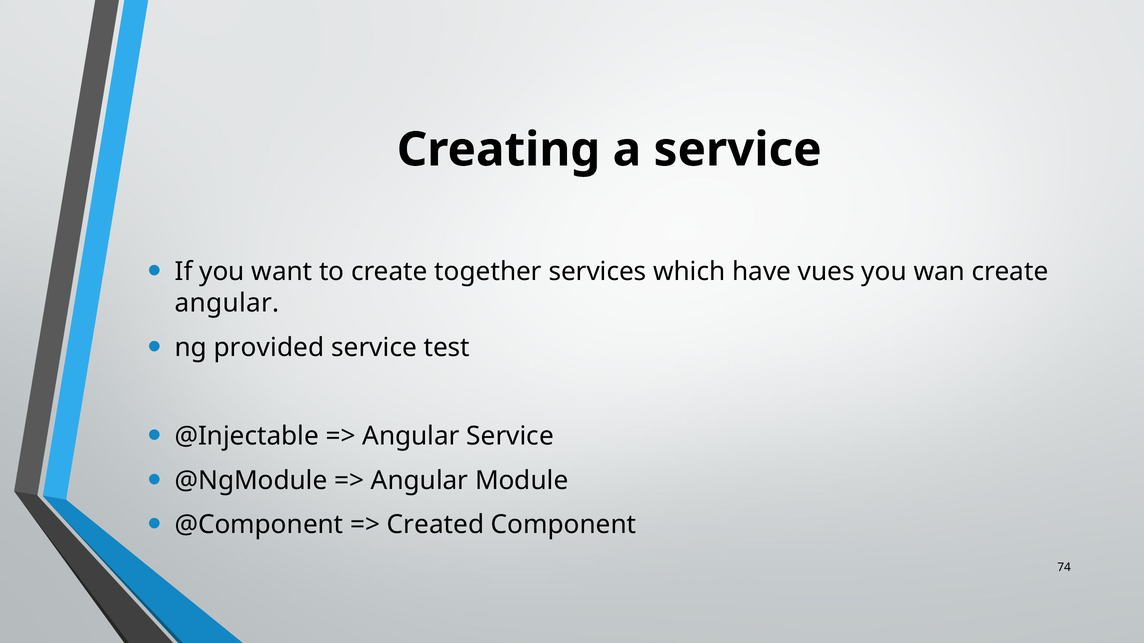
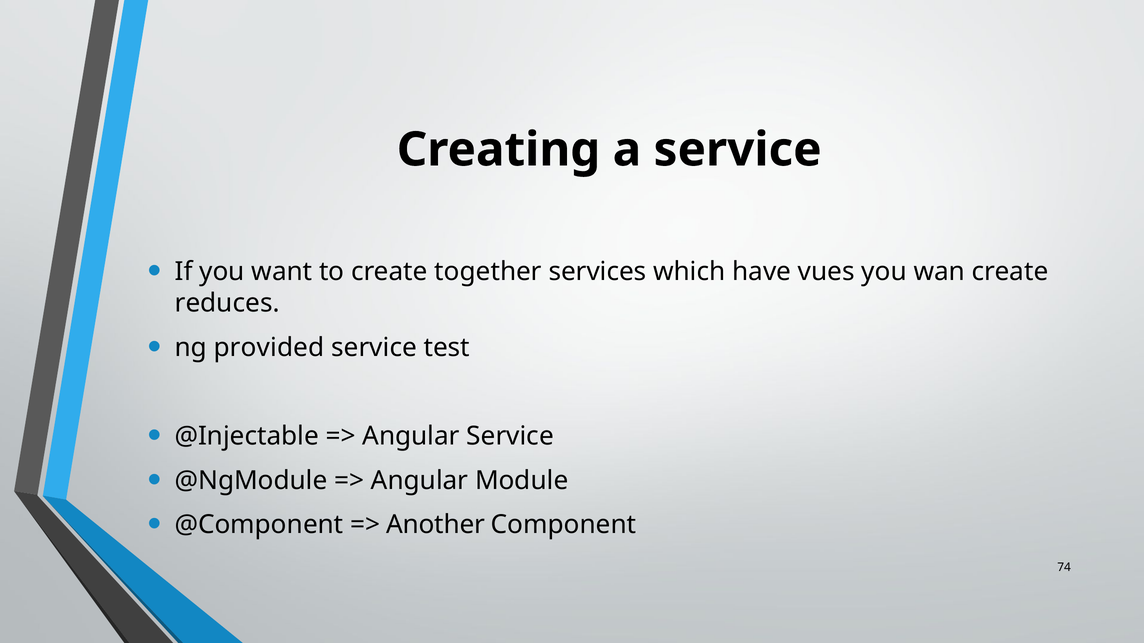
angular at (227, 304): angular -> reduces
Created: Created -> Another
